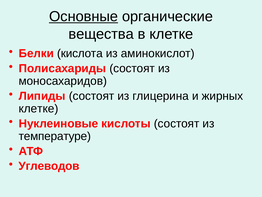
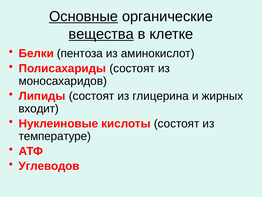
вещества underline: none -> present
кислота: кислота -> пентоза
клетке at (39, 108): клетке -> входит
